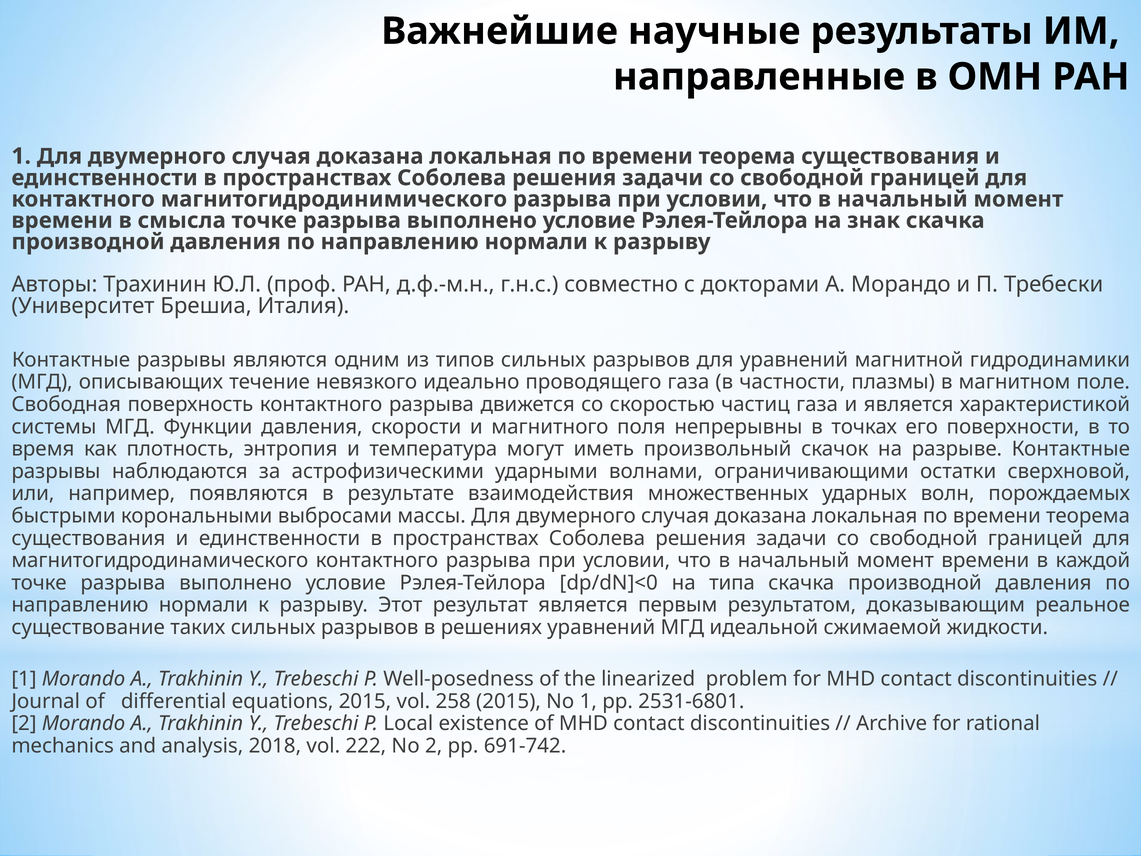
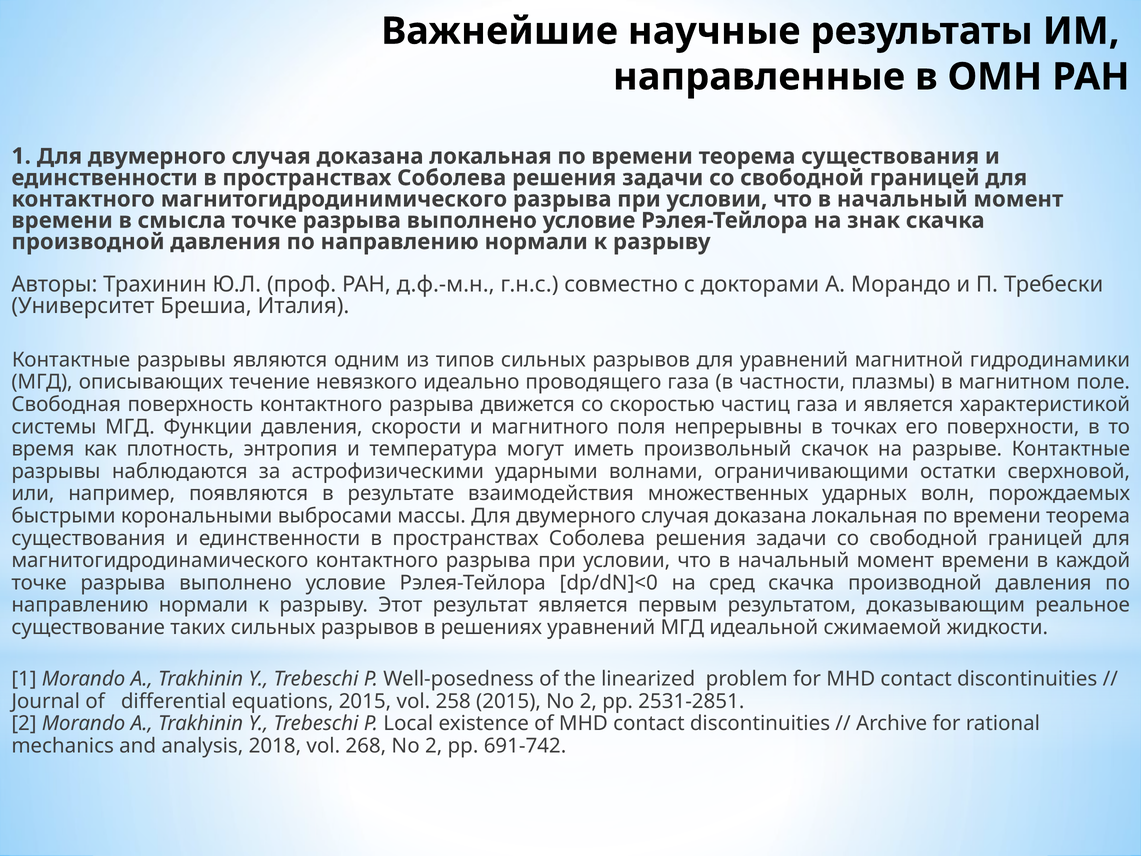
типа: типа -> сред
2015 No 1: 1 -> 2
2531-6801: 2531-6801 -> 2531-2851
222: 222 -> 268
